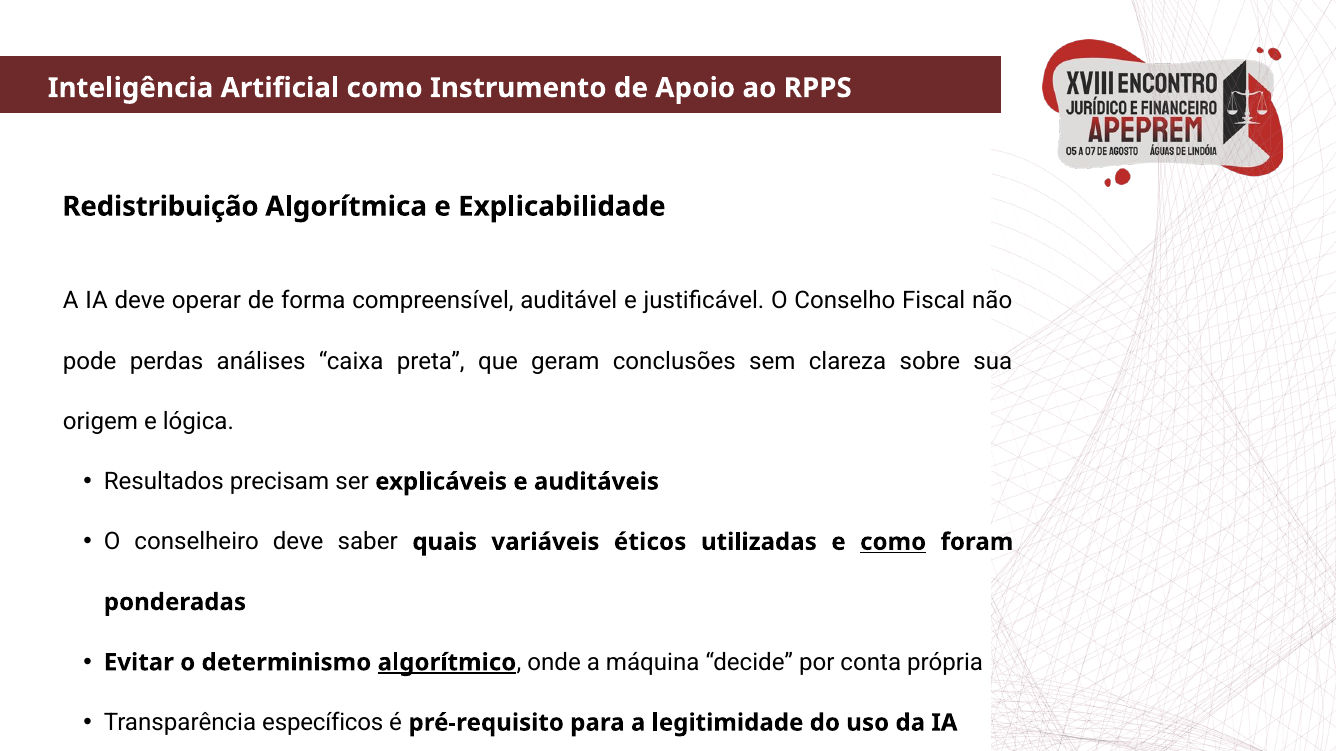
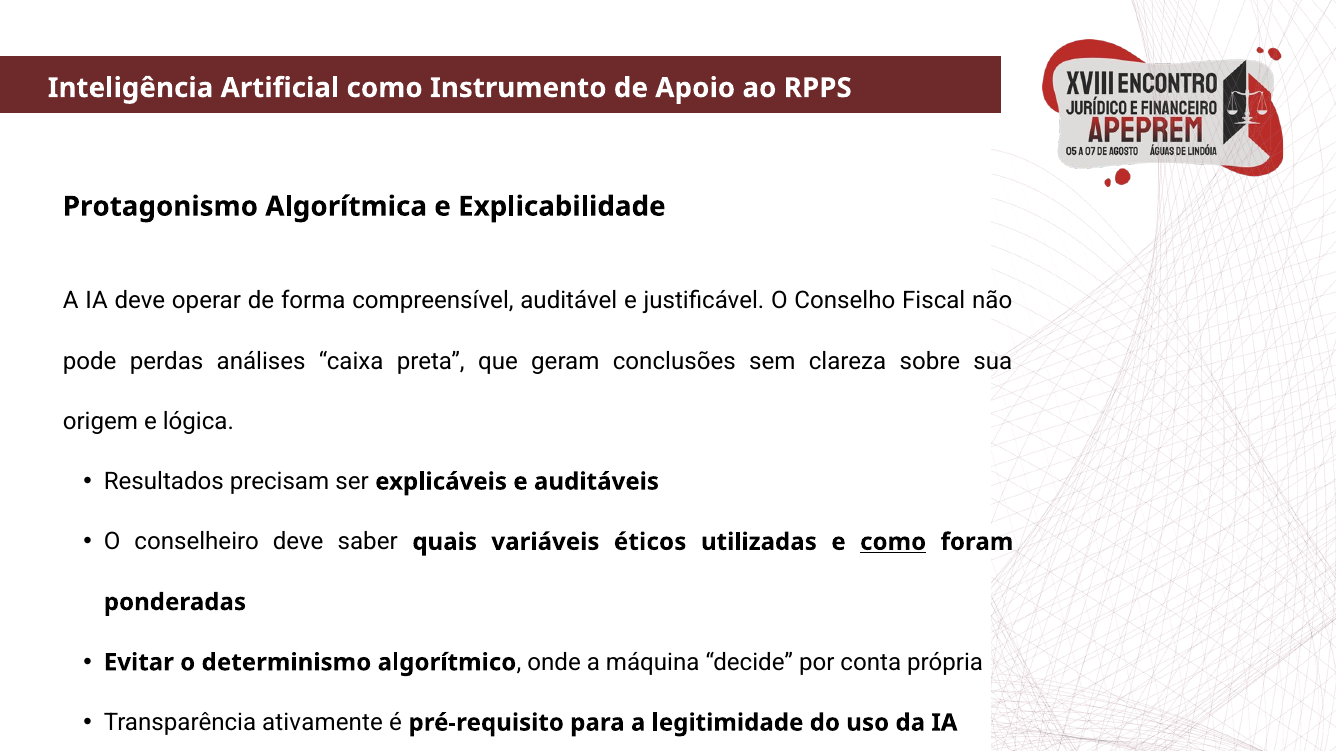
Redistribuição: Redistribuição -> Protagonismo
algorítmico underline: present -> none
específicos: específicos -> ativamente
